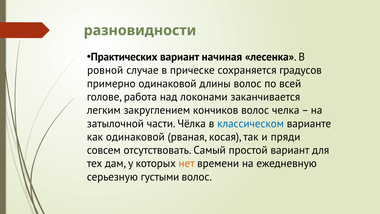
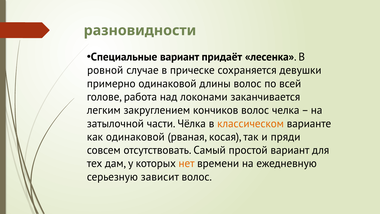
Практических: Практических -> Специальные
начиная: начиная -> придаёт
градусов: градусов -> девушки
классическом colour: blue -> orange
густыми: густыми -> зависит
